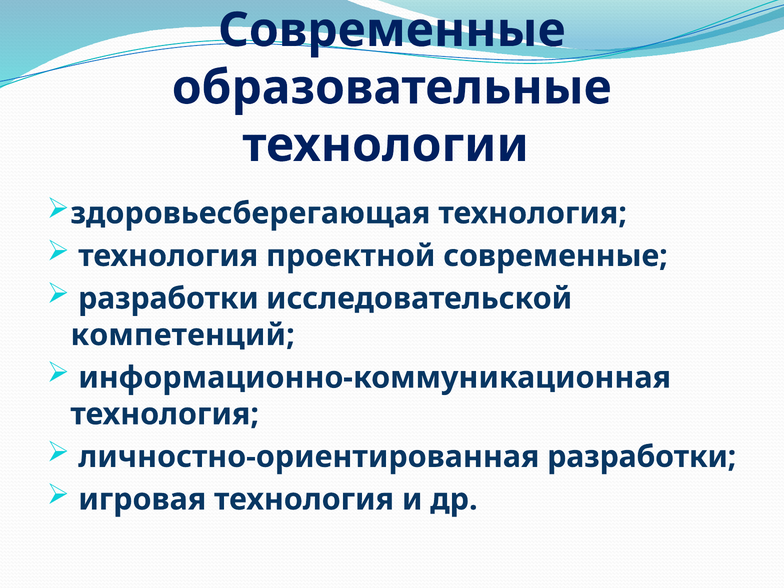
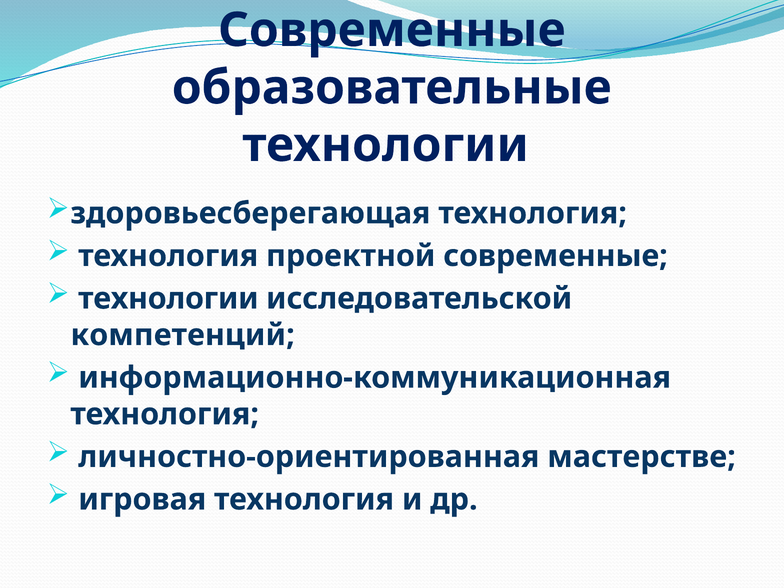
разработки at (168, 299): разработки -> технологии
личностно-ориентированная разработки: разработки -> мастерстве
